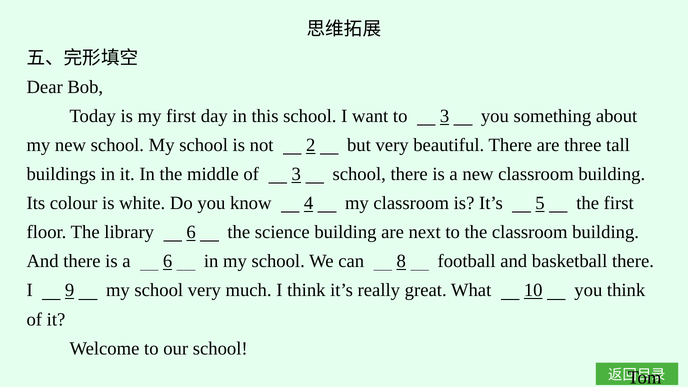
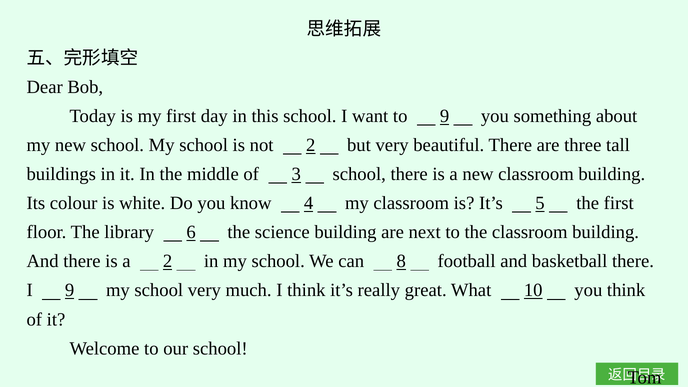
to 3: 3 -> 9
a 6: 6 -> 2
